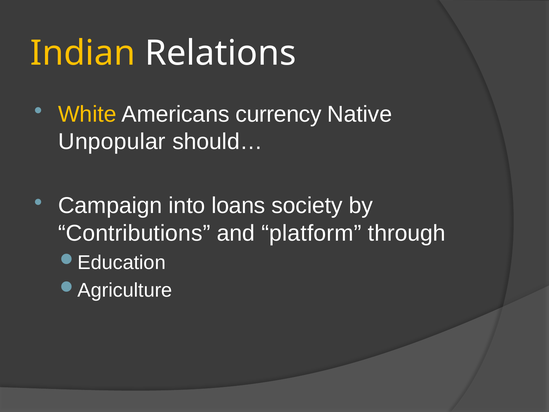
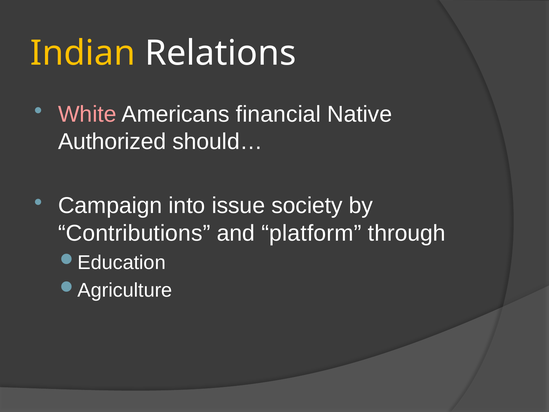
White colour: yellow -> pink
currency: currency -> financial
Unpopular: Unpopular -> Authorized
loans: loans -> issue
